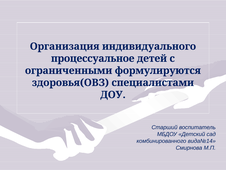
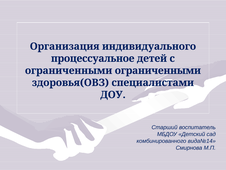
ограниченными формулируются: формулируются -> ограниченными
